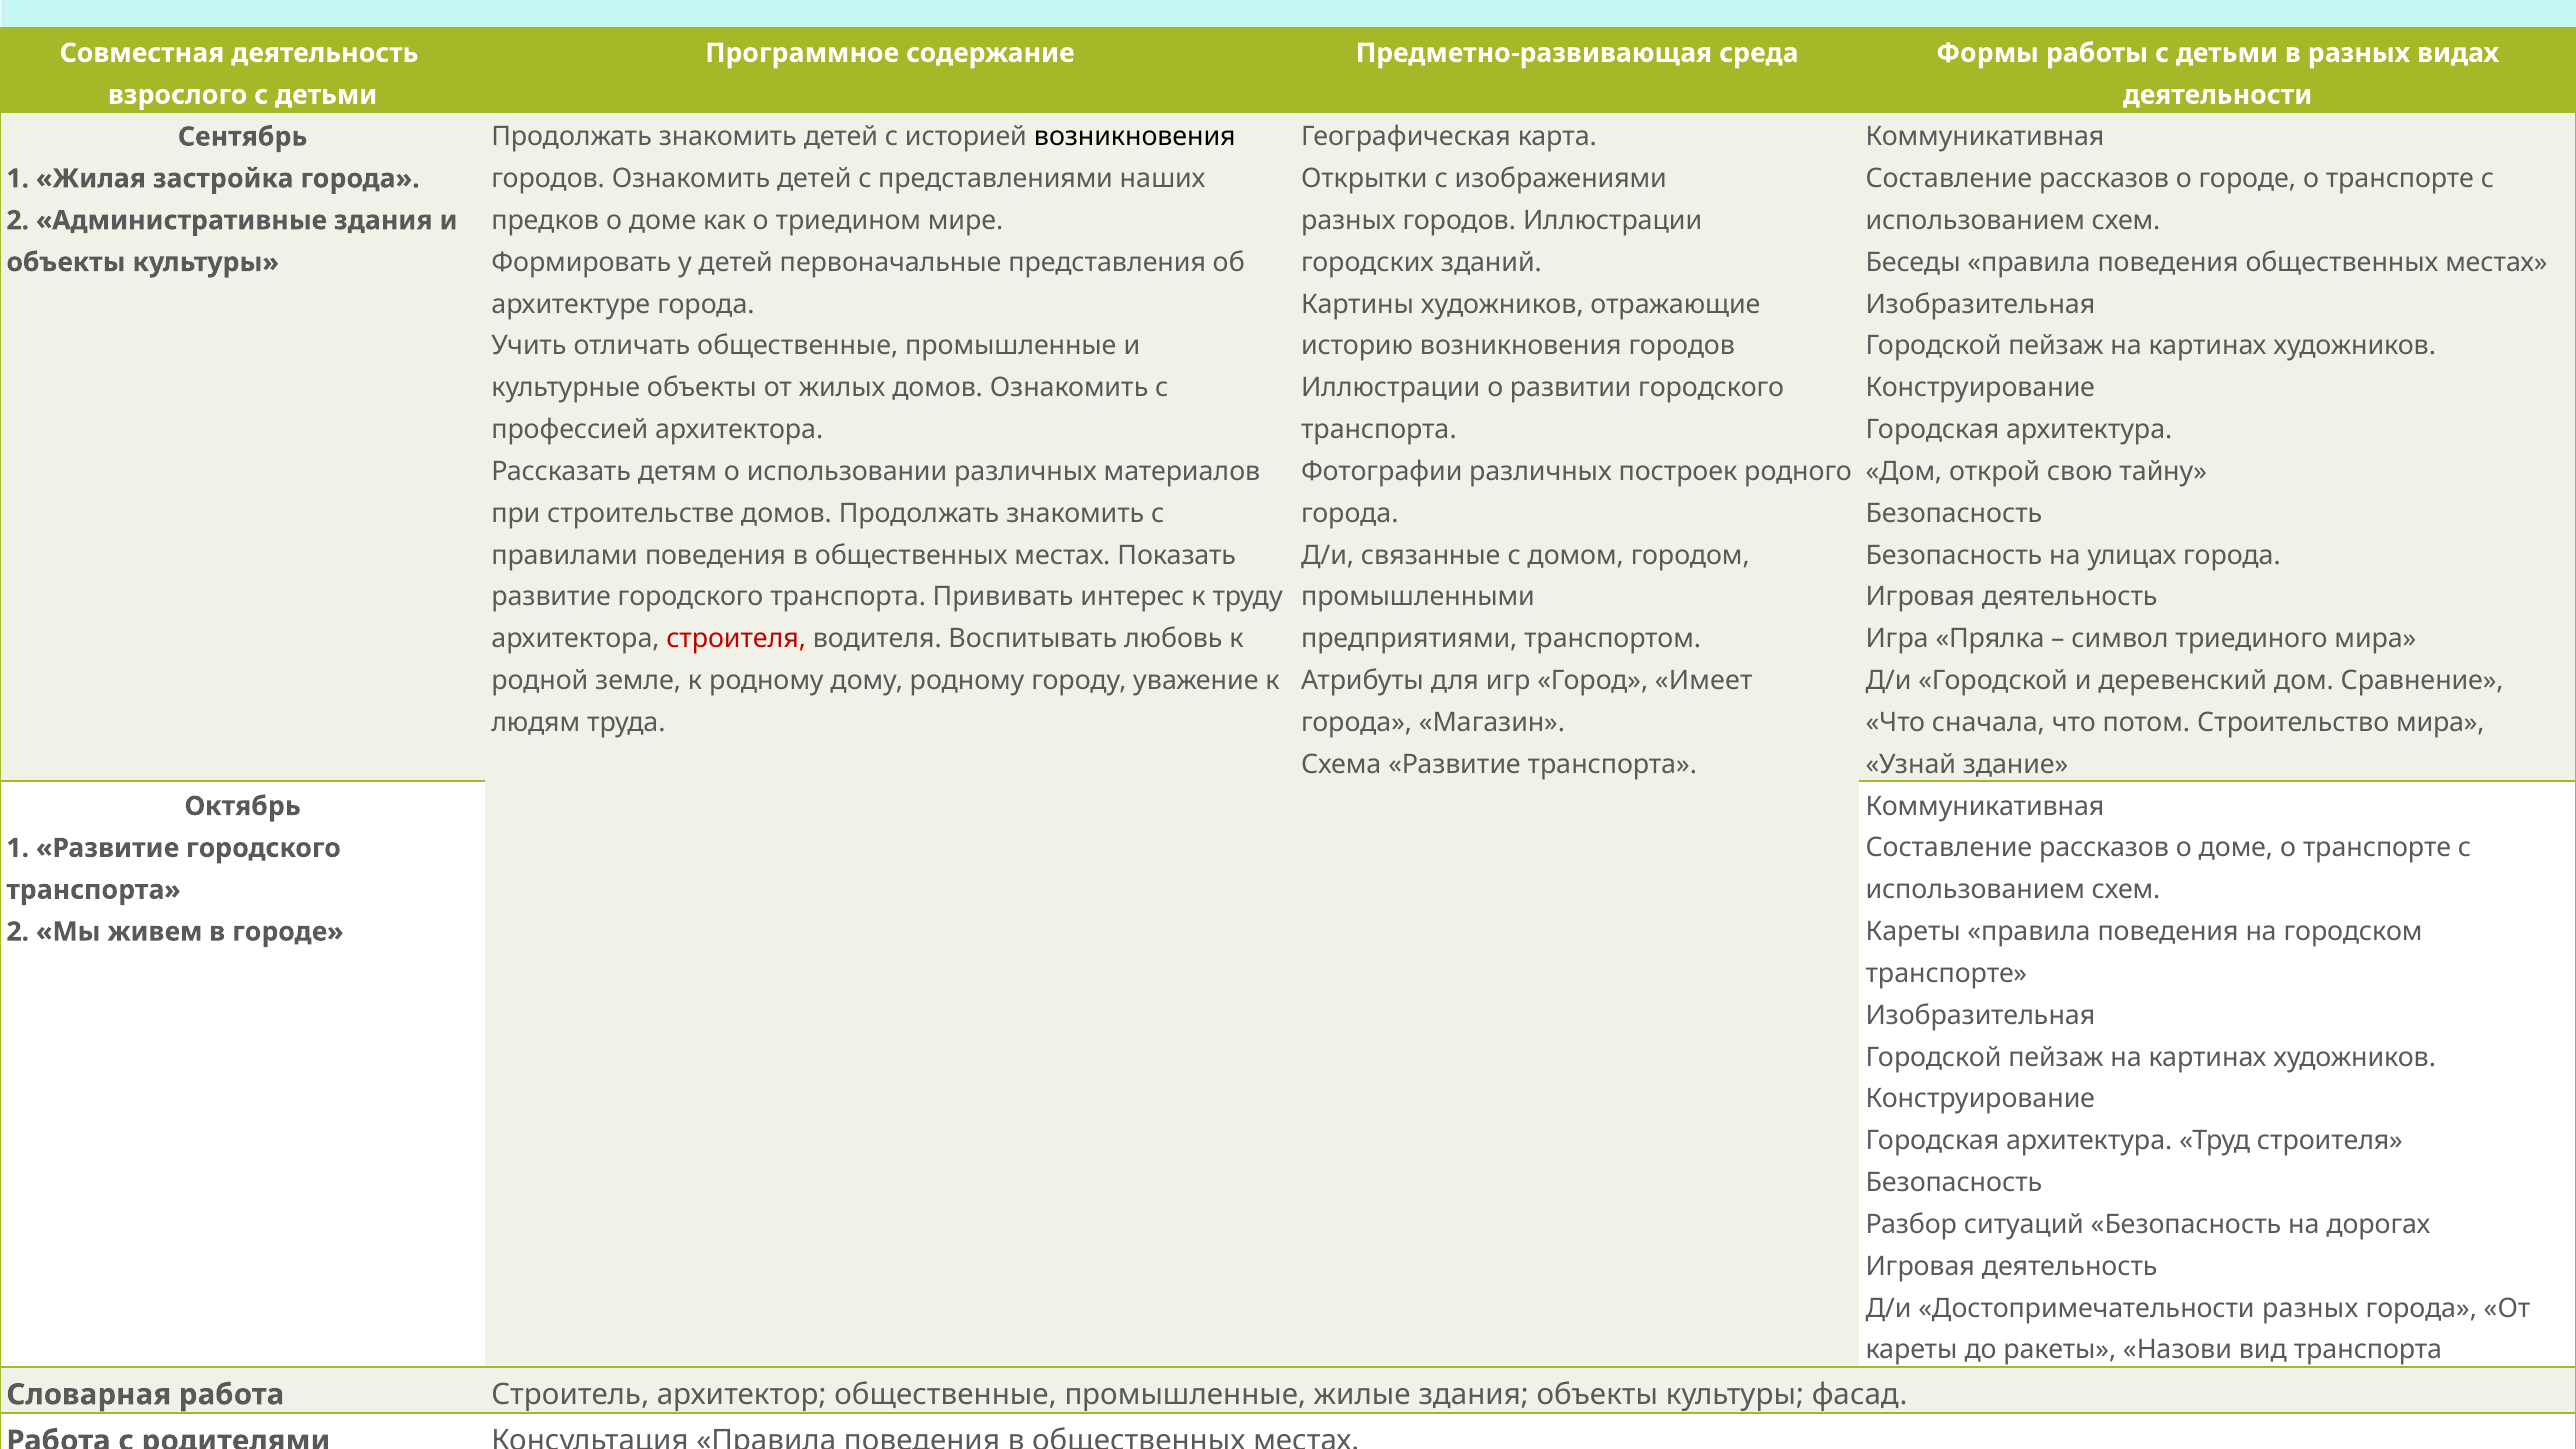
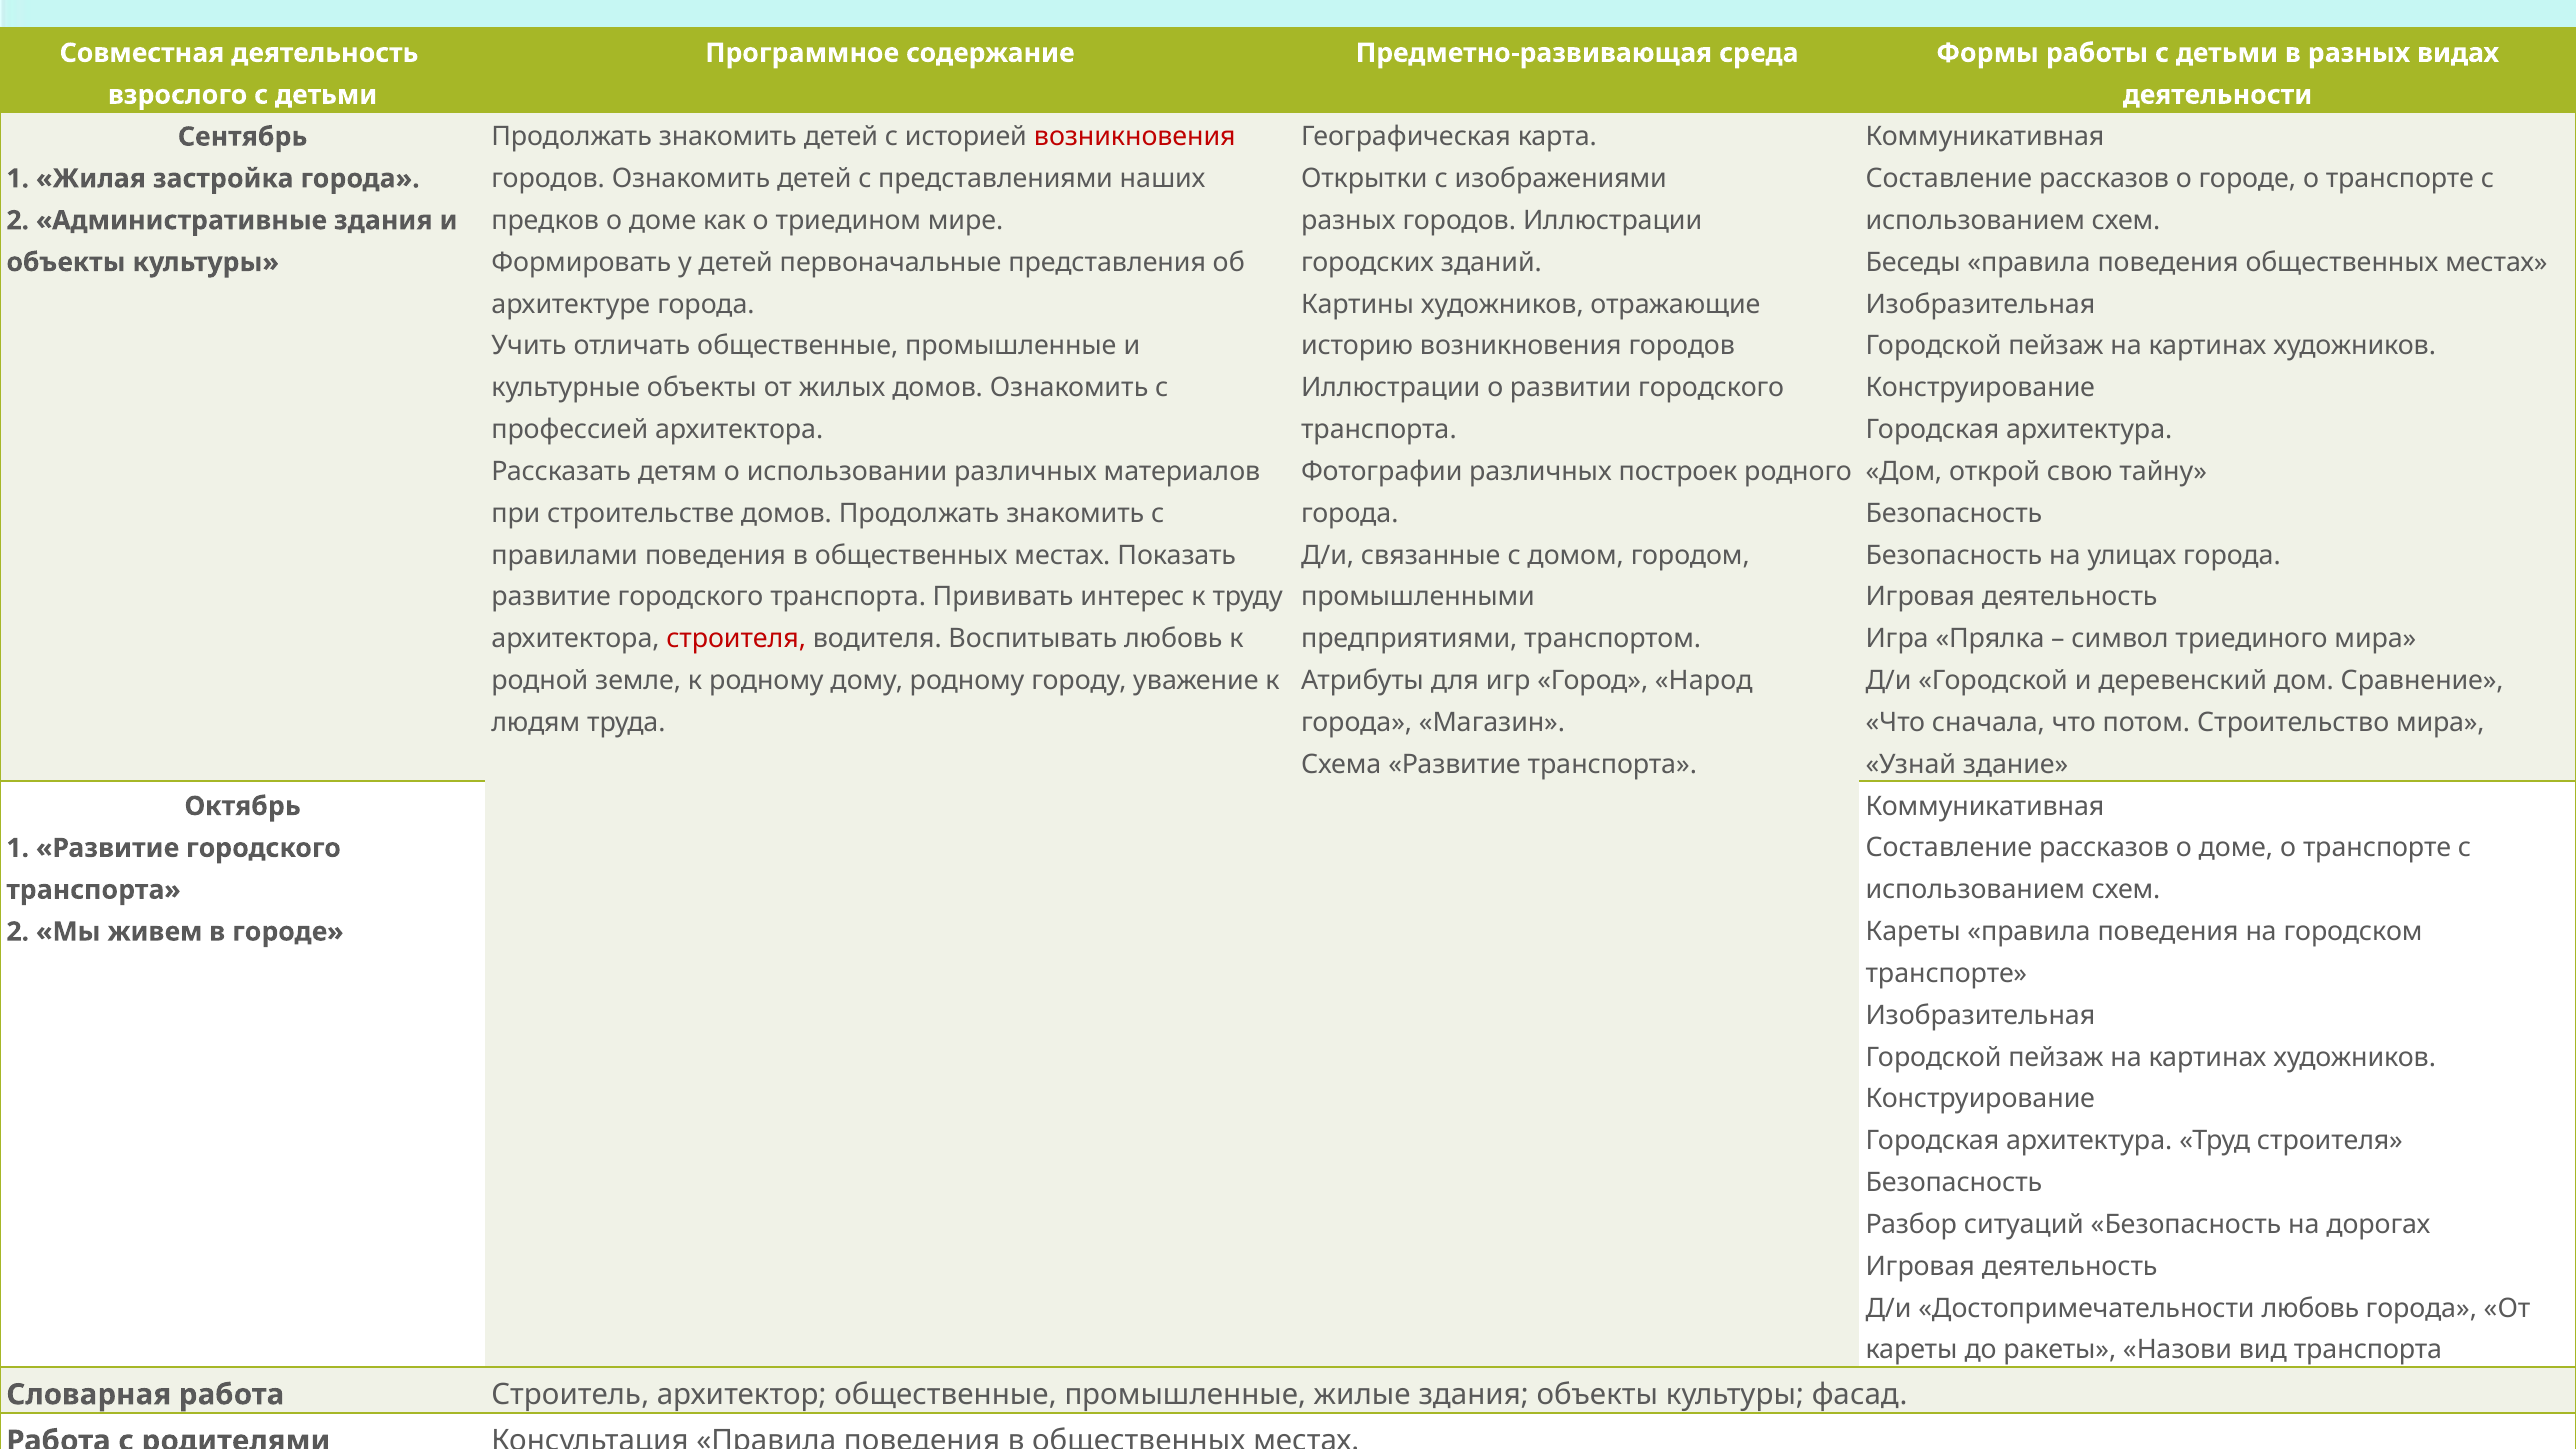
возникновения at (1135, 137) colour: black -> red
Имеет: Имеет -> Народ
Достопримечательности разных: разных -> любовь
